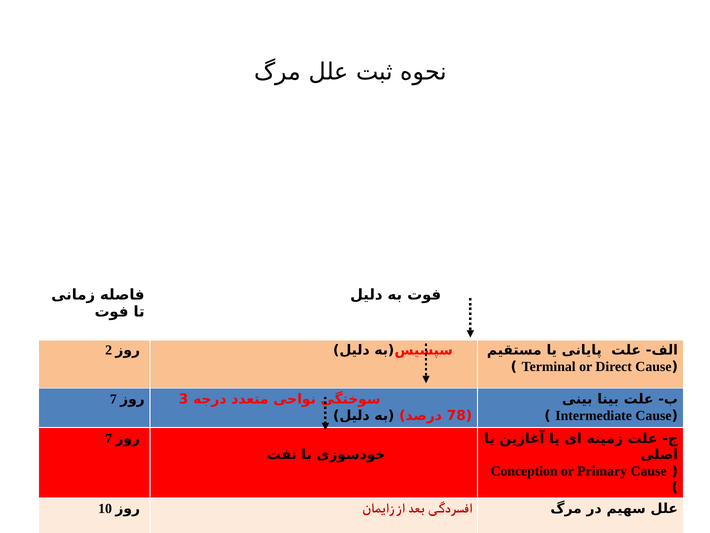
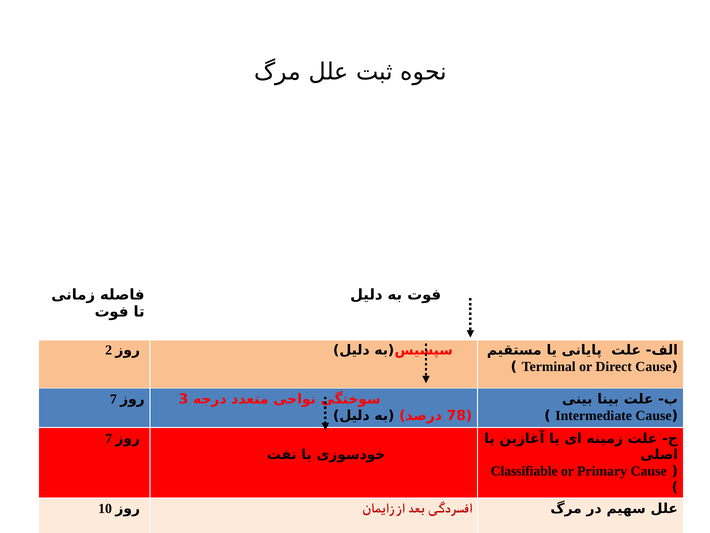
Conception: Conception -> Classifiable
